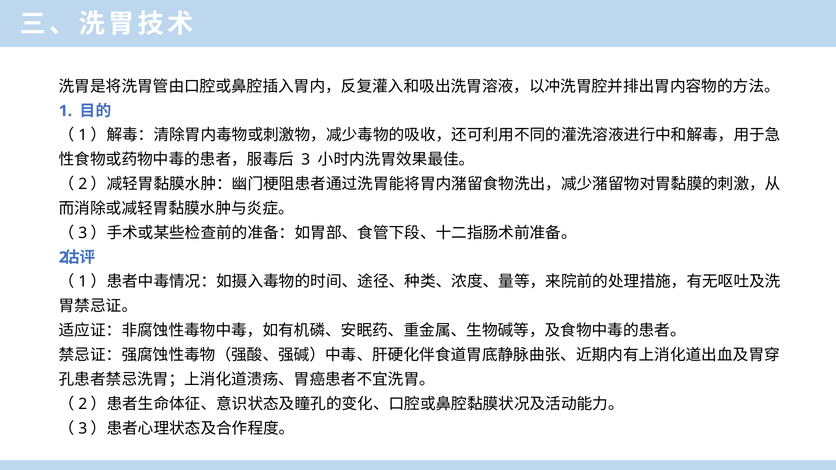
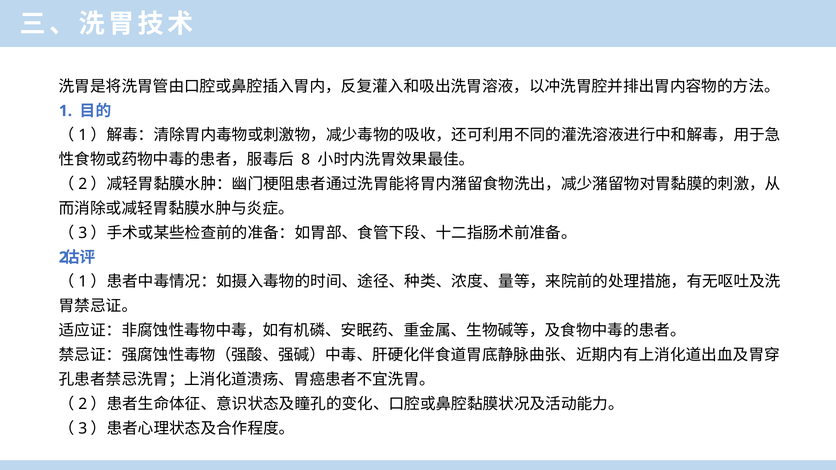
3: 3 -> 8
